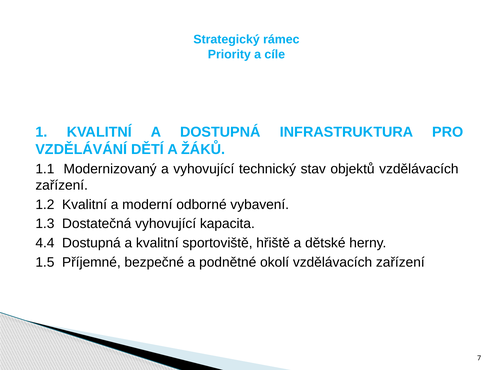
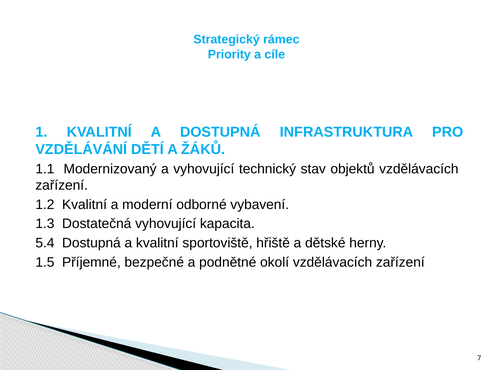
4.4: 4.4 -> 5.4
